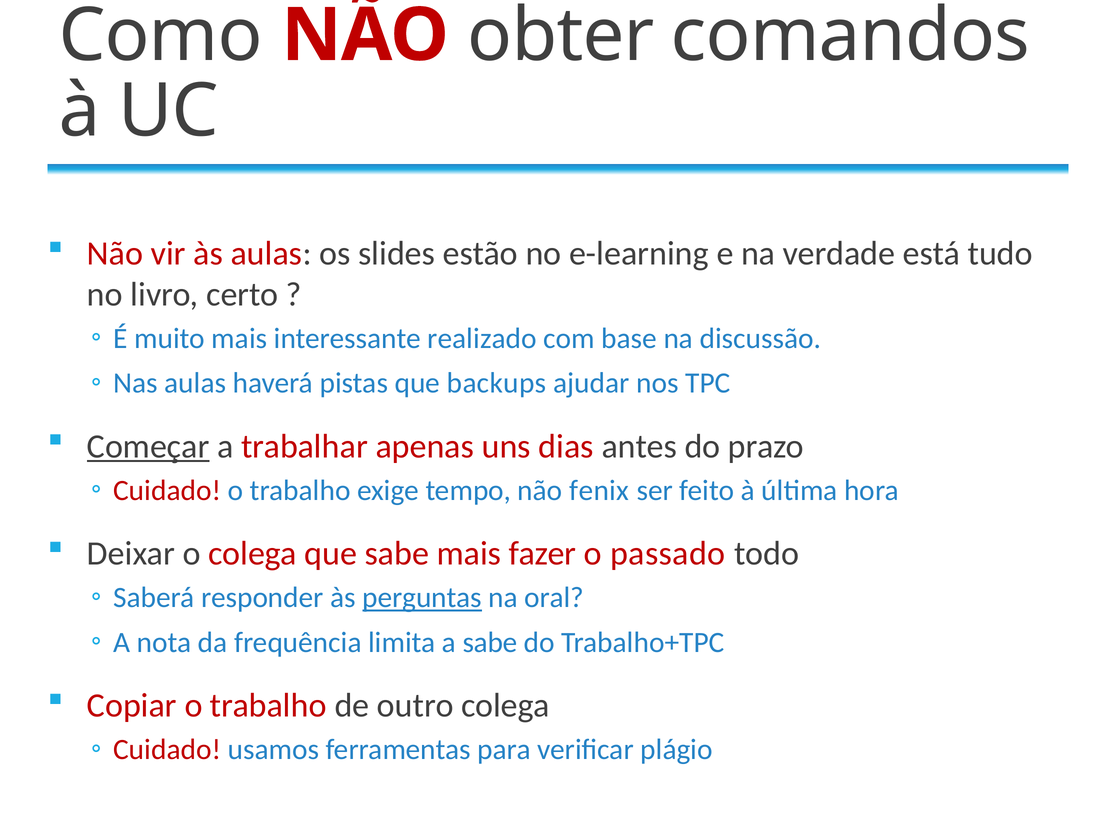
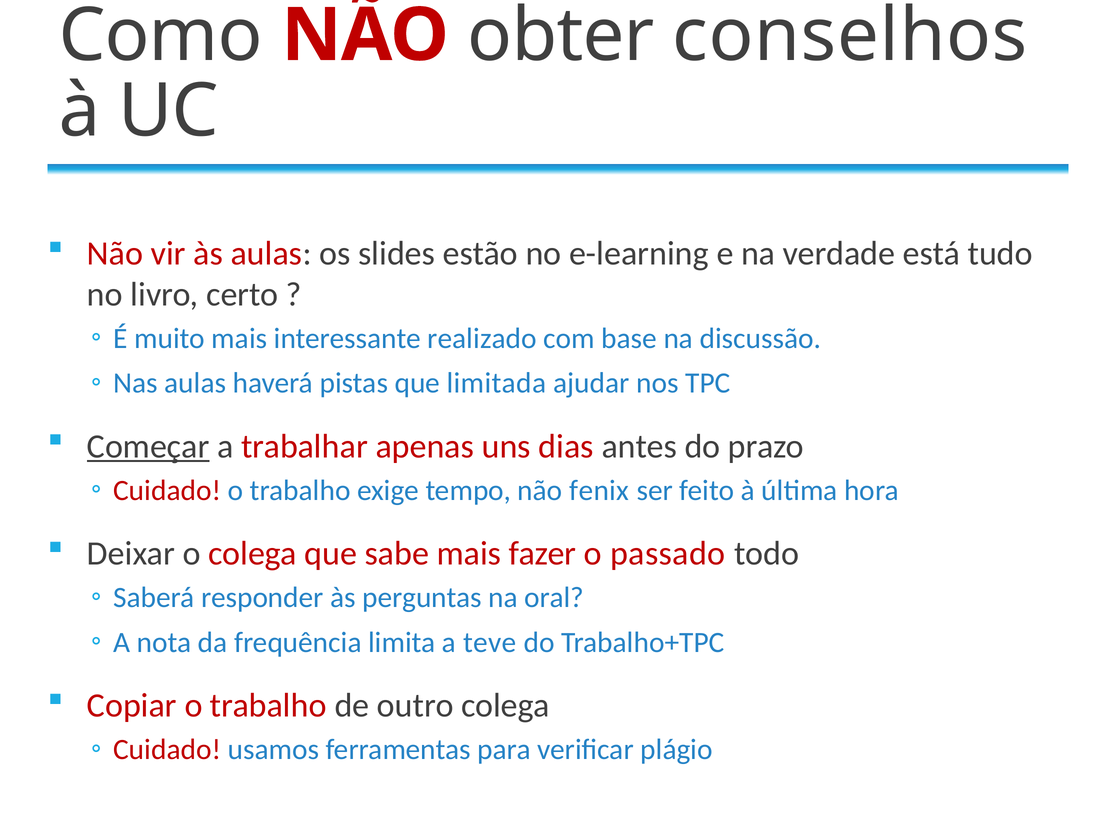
comandos: comandos -> conselhos
backups: backups -> limitada
perguntas underline: present -> none
a sabe: sabe -> teve
